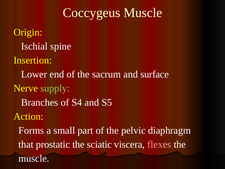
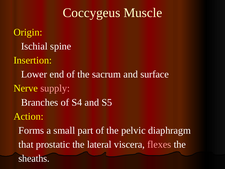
supply colour: light green -> pink
sciatic: sciatic -> lateral
muscle at (34, 158): muscle -> sheaths
